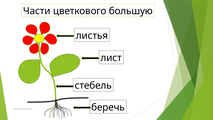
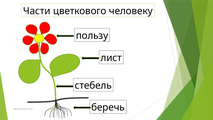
большую: большую -> человеку
листья: листья -> пользу
